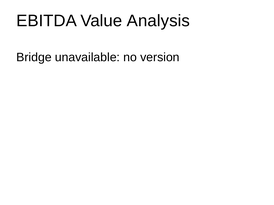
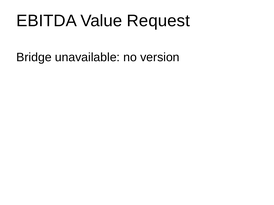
Analysis: Analysis -> Request
